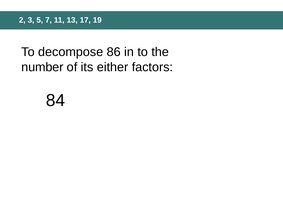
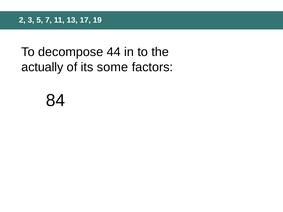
86: 86 -> 44
number: number -> actually
either: either -> some
